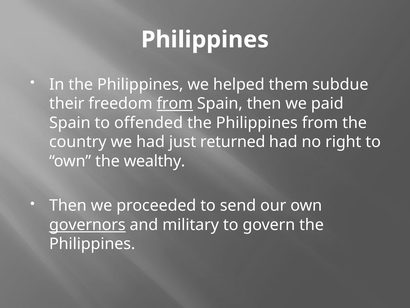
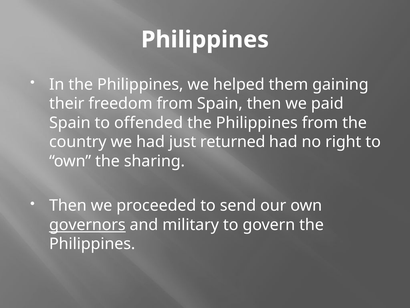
subdue: subdue -> gaining
from at (175, 104) underline: present -> none
wealthy: wealthy -> sharing
